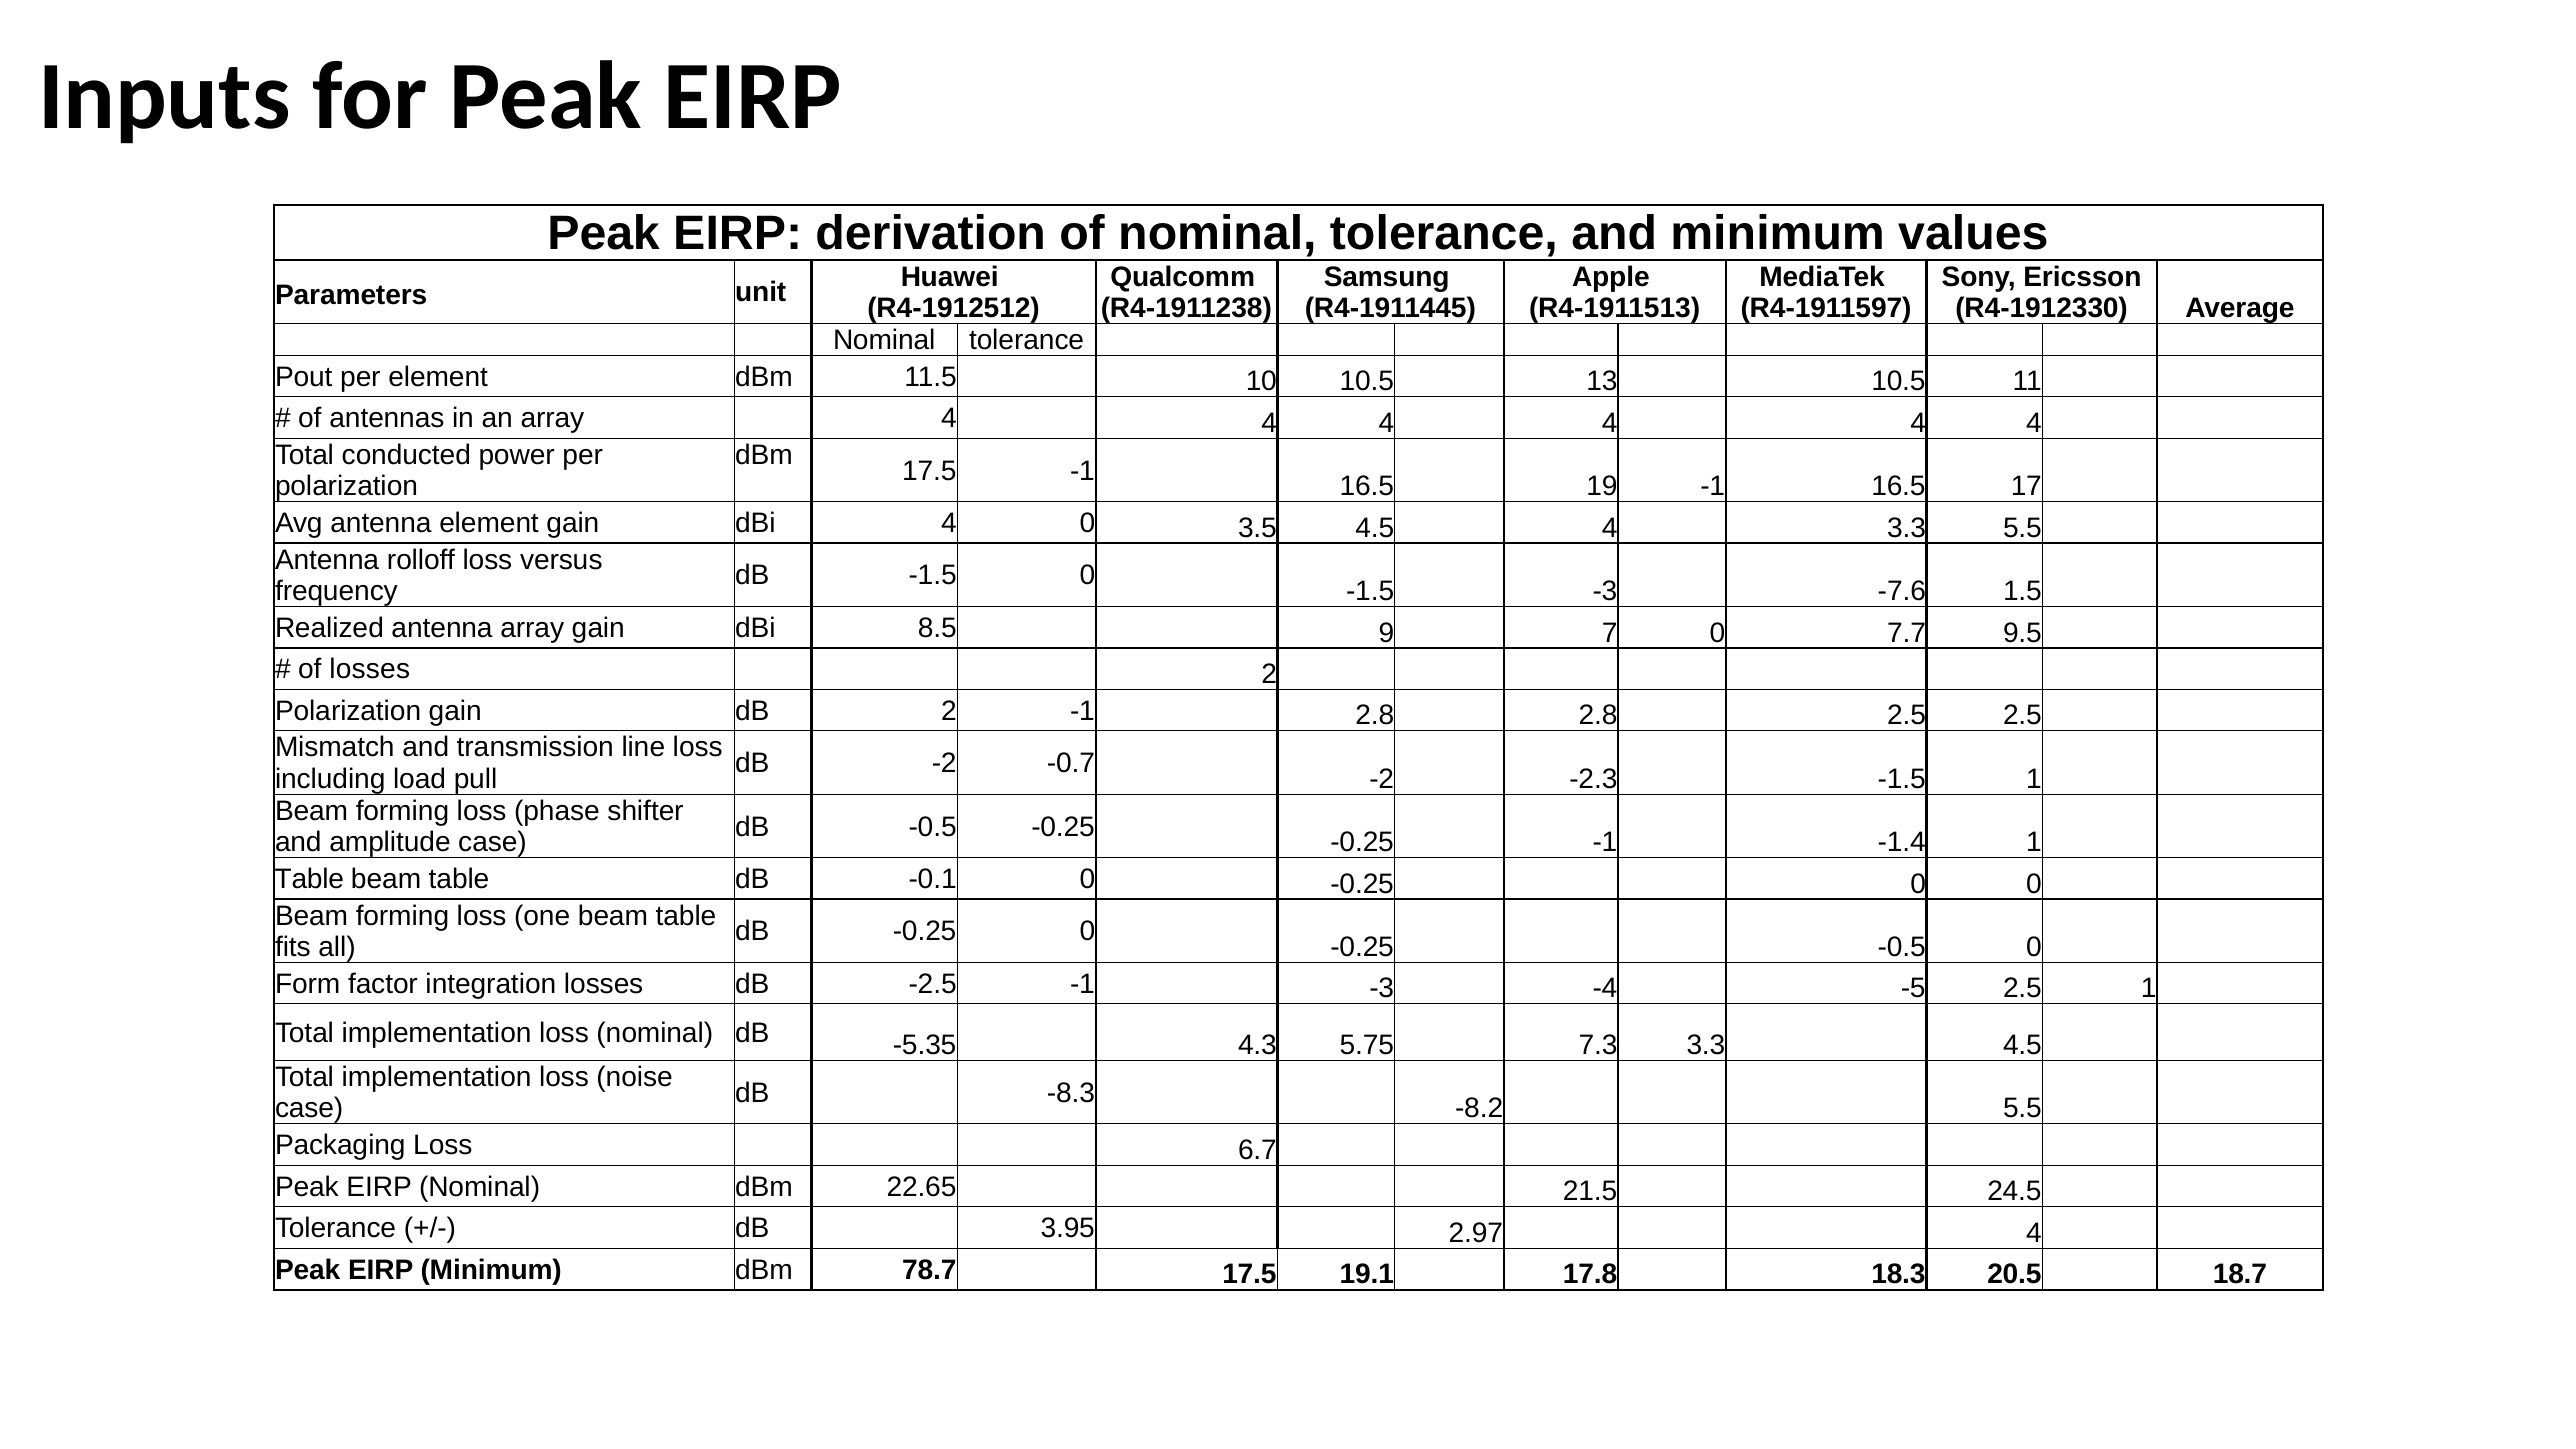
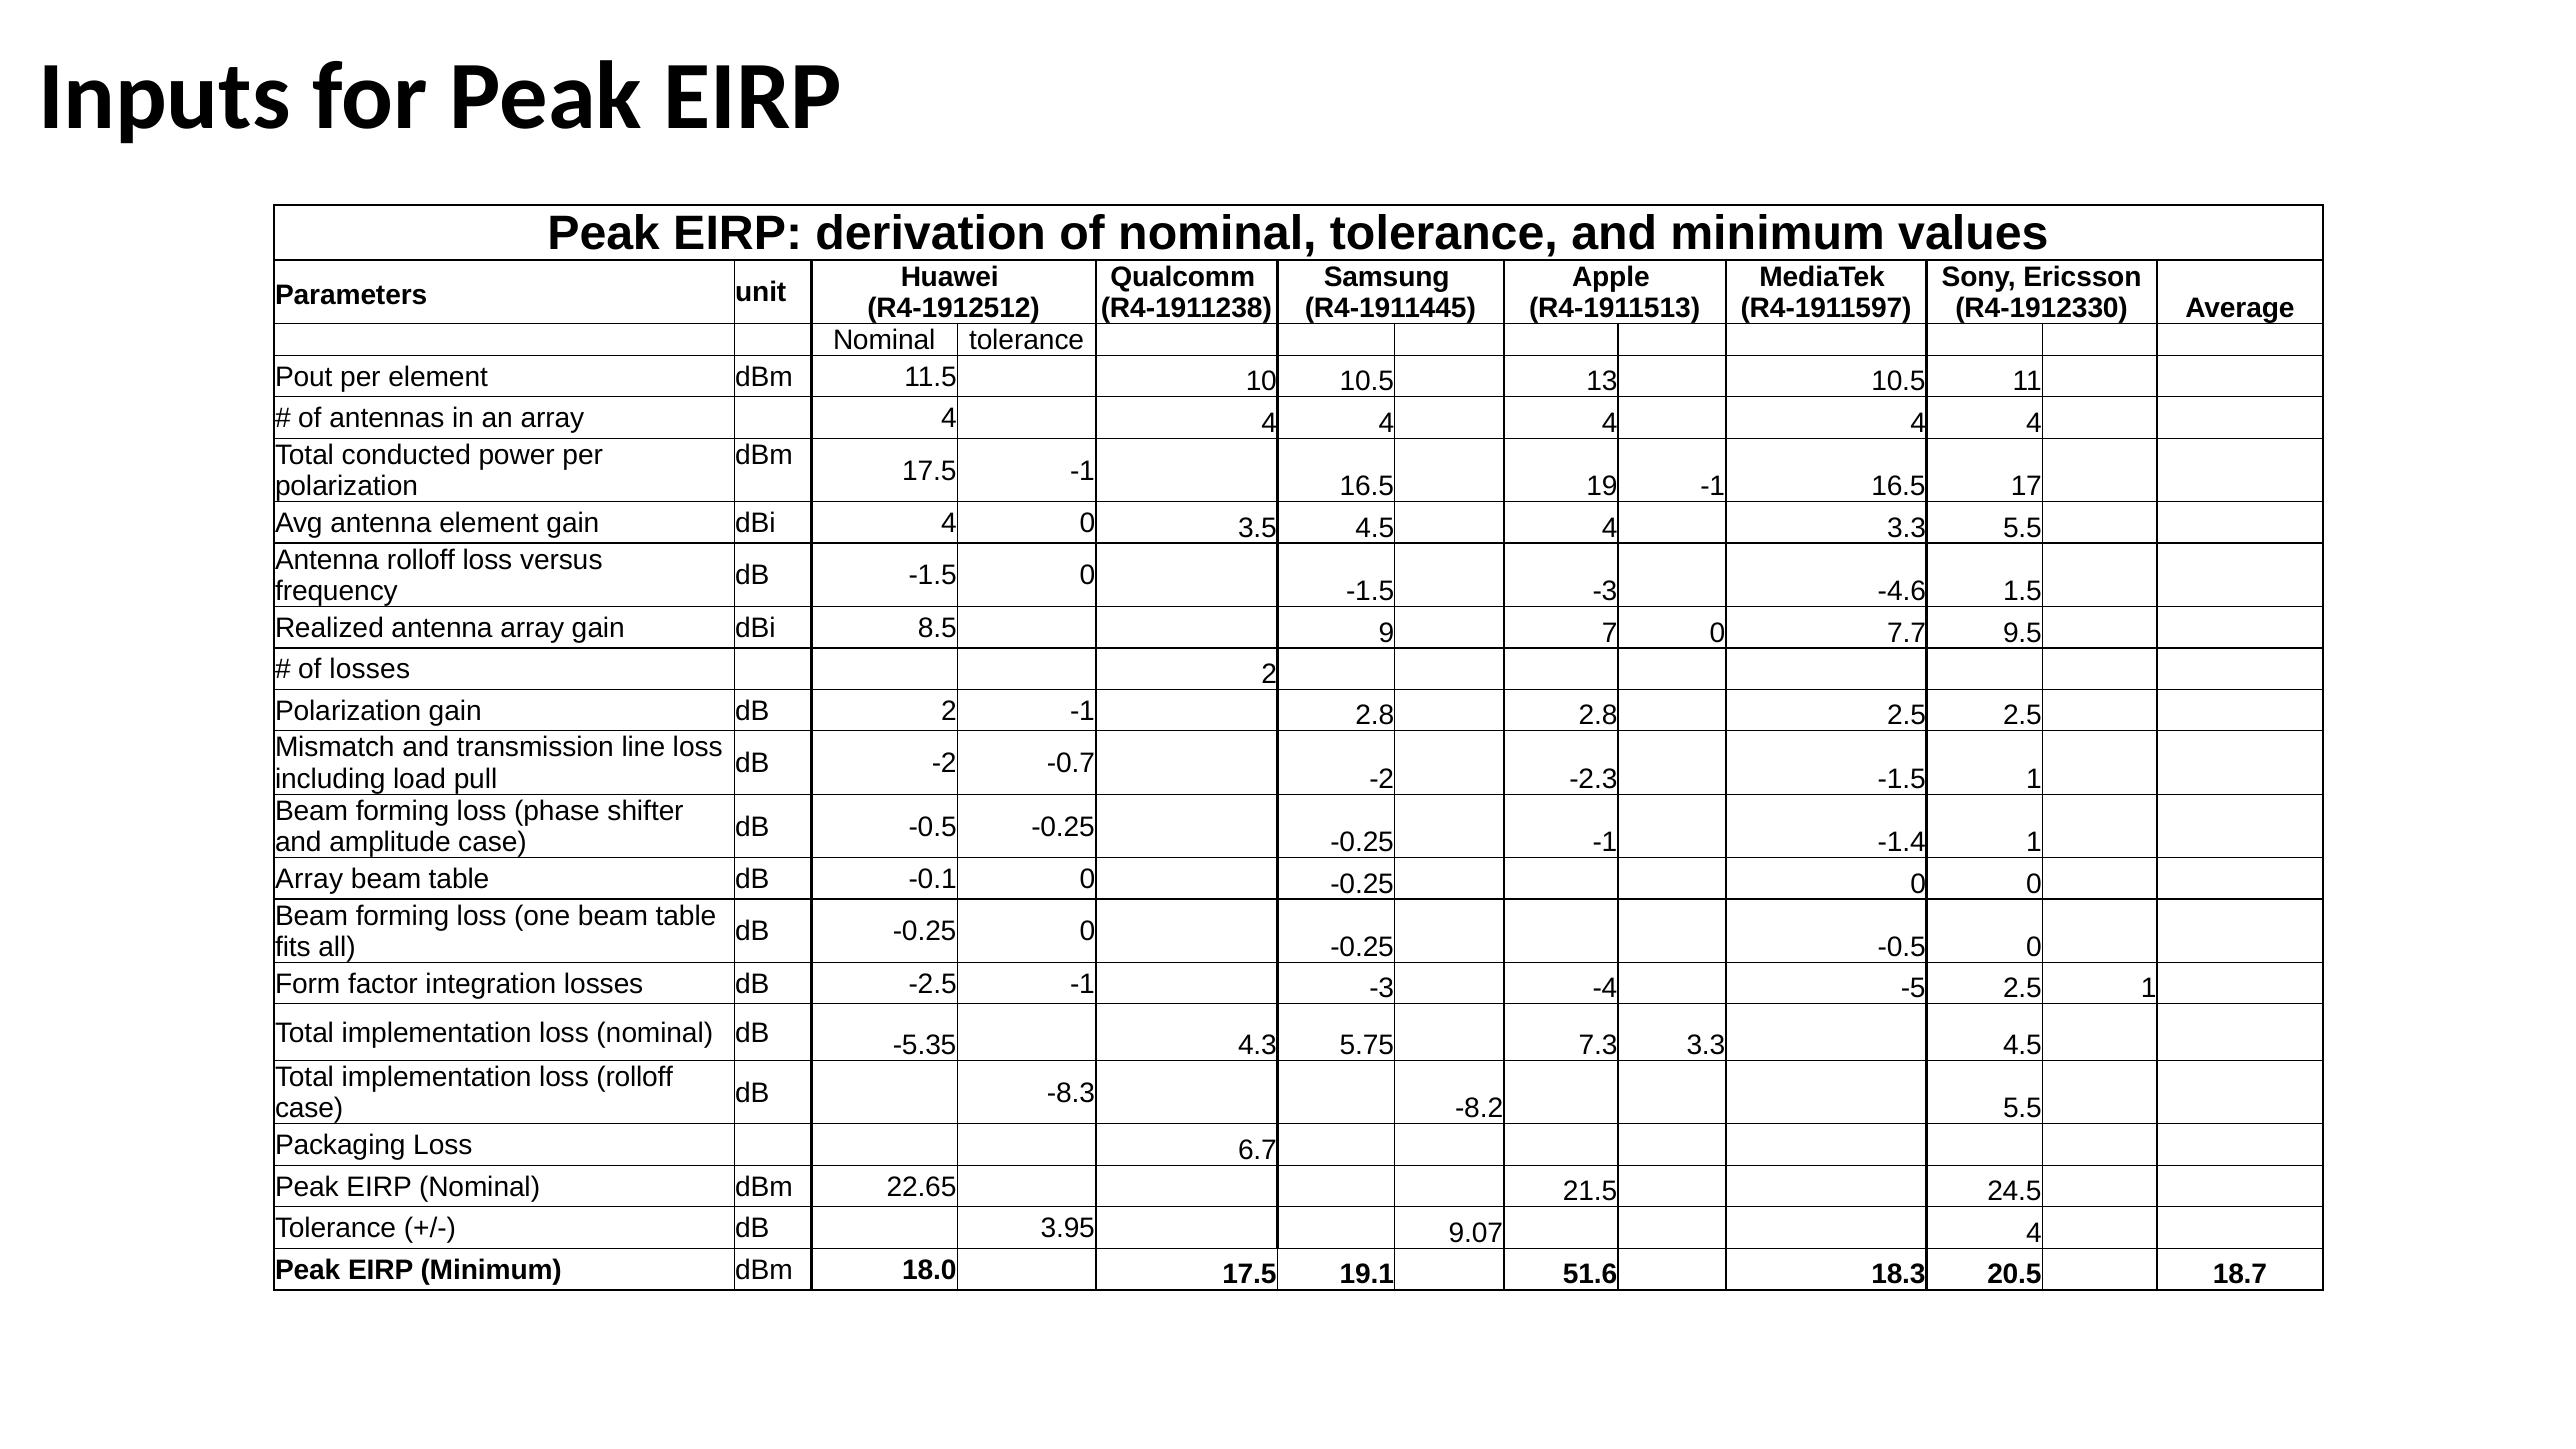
-7.6: -7.6 -> -4.6
Table at (309, 879): Table -> Array
loss noise: noise -> rolloff
2.97: 2.97 -> 9.07
78.7: 78.7 -> 18.0
17.8: 17.8 -> 51.6
